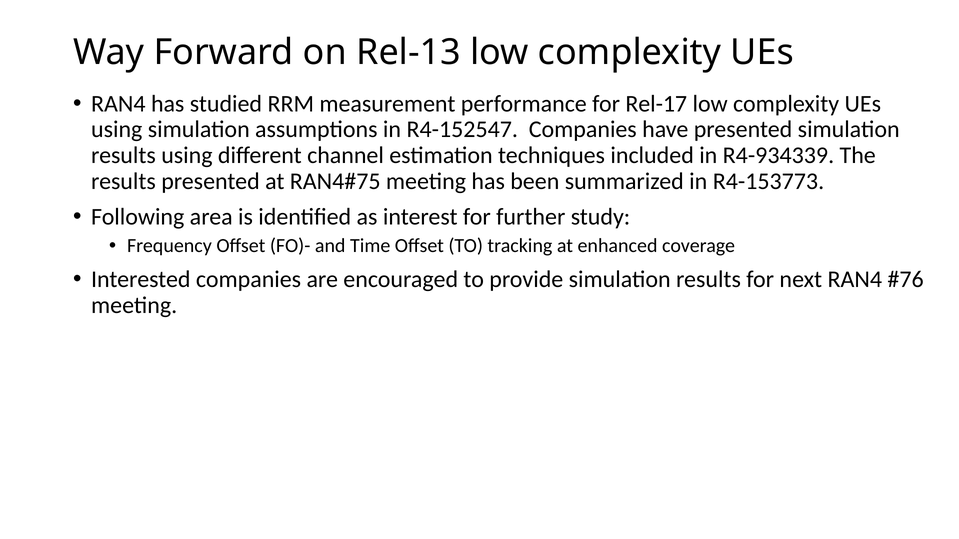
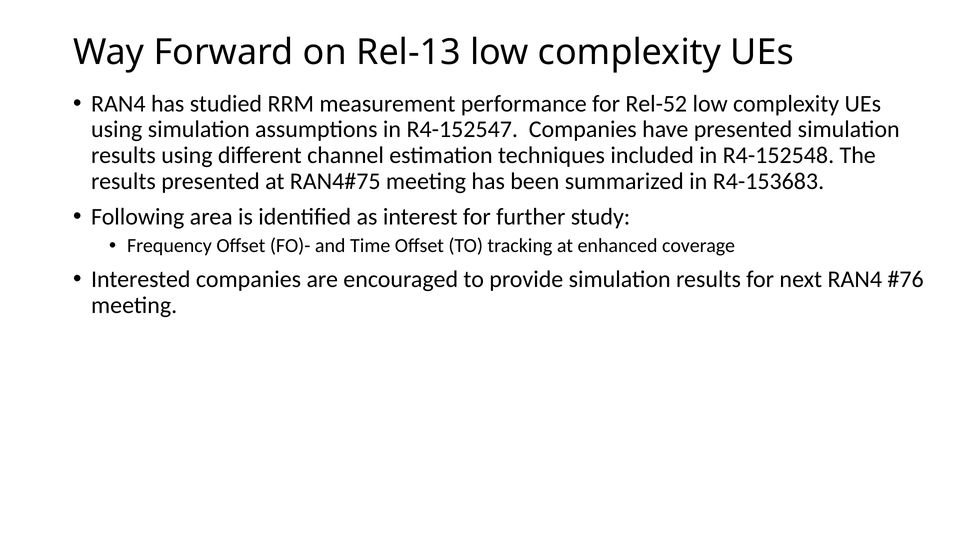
Rel-17: Rel-17 -> Rel-52
R4-934339: R4-934339 -> R4-152548
R4-153773: R4-153773 -> R4-153683
